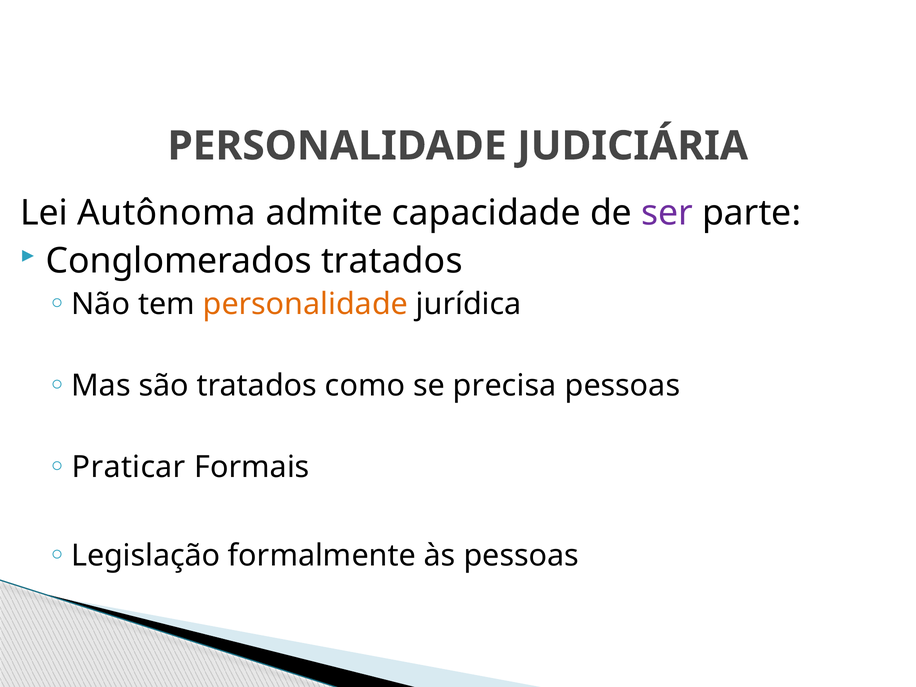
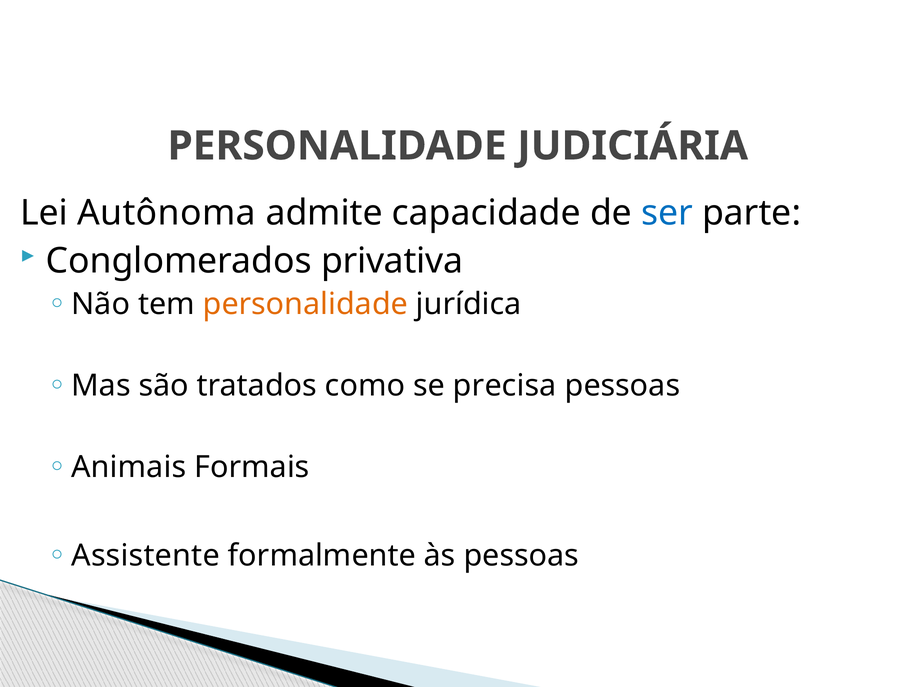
ser colour: purple -> blue
Conglomerados tratados: tratados -> privativa
Praticar: Praticar -> Animais
Legislação: Legislação -> Assistente
